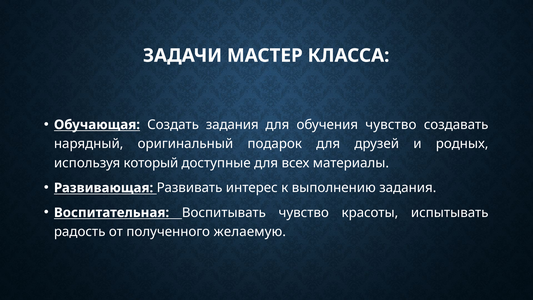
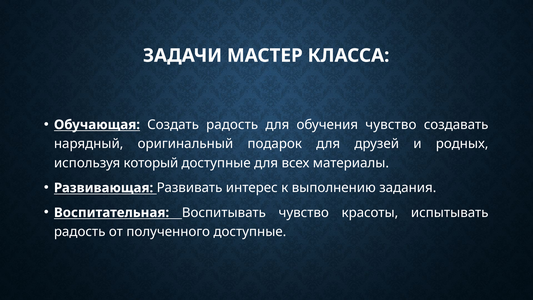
Создать задания: задания -> радость
полученного желаемую: желаемую -> доступные
